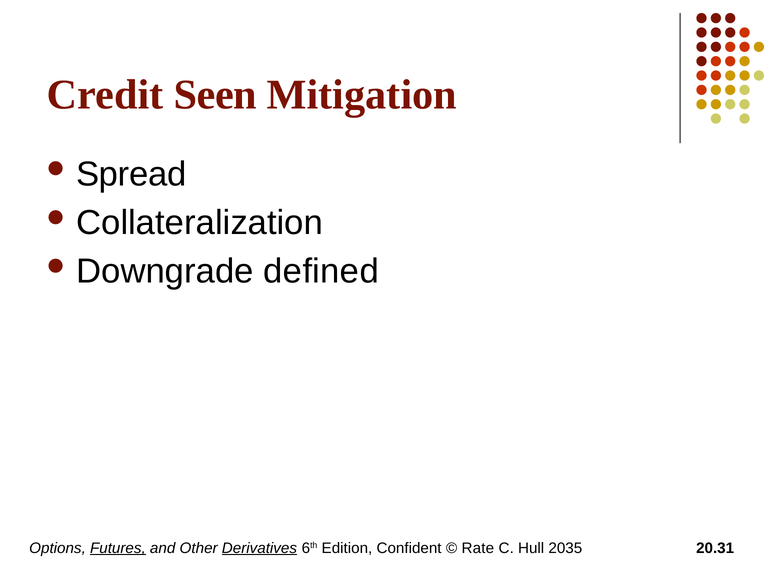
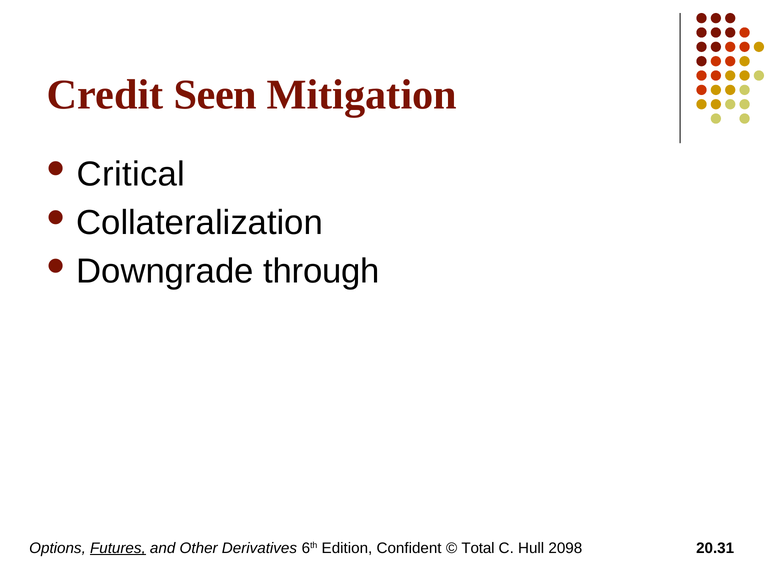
Spread: Spread -> Critical
defined: defined -> through
Derivatives underline: present -> none
Rate: Rate -> Total
2035: 2035 -> 2098
